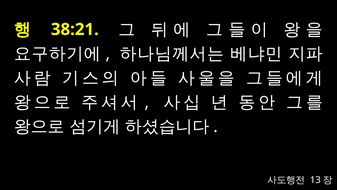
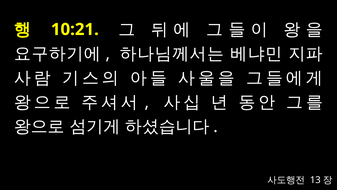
38:21: 38:21 -> 10:21
